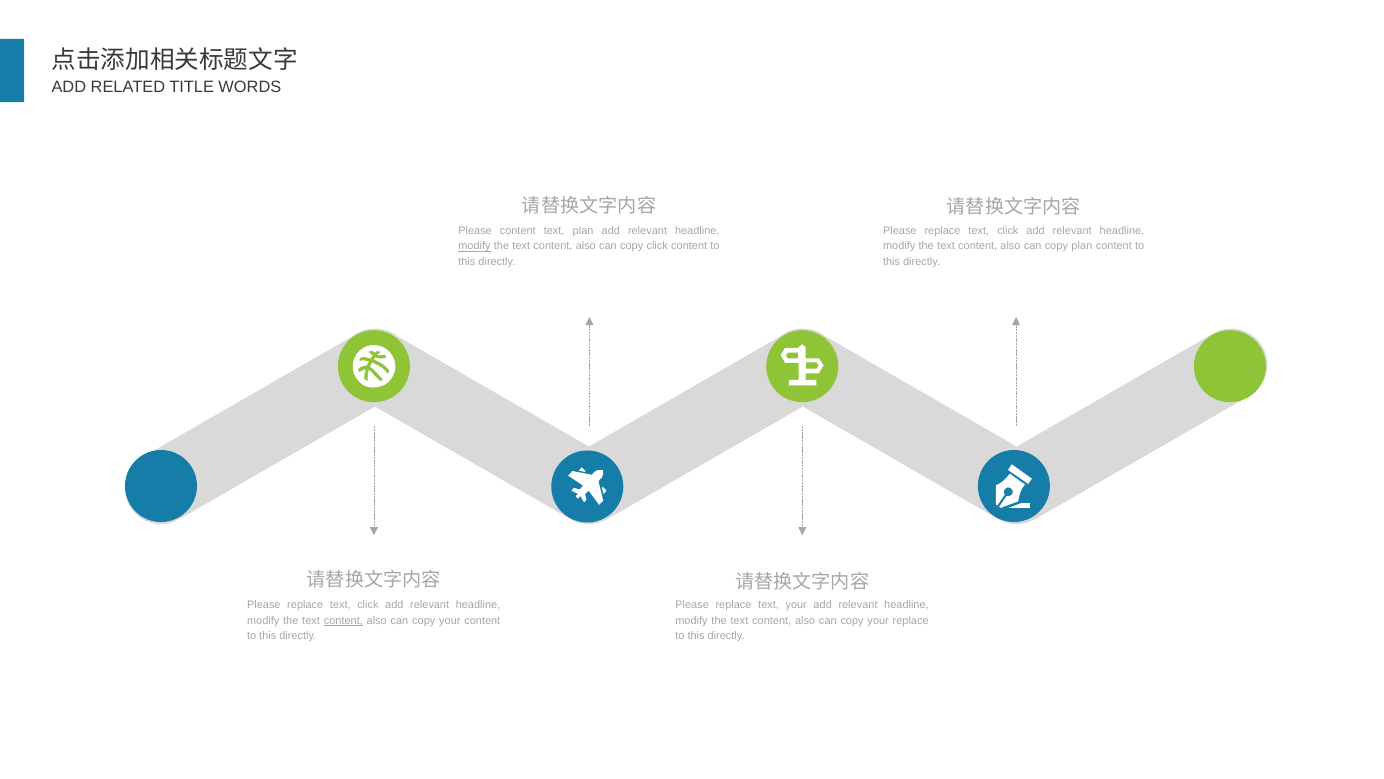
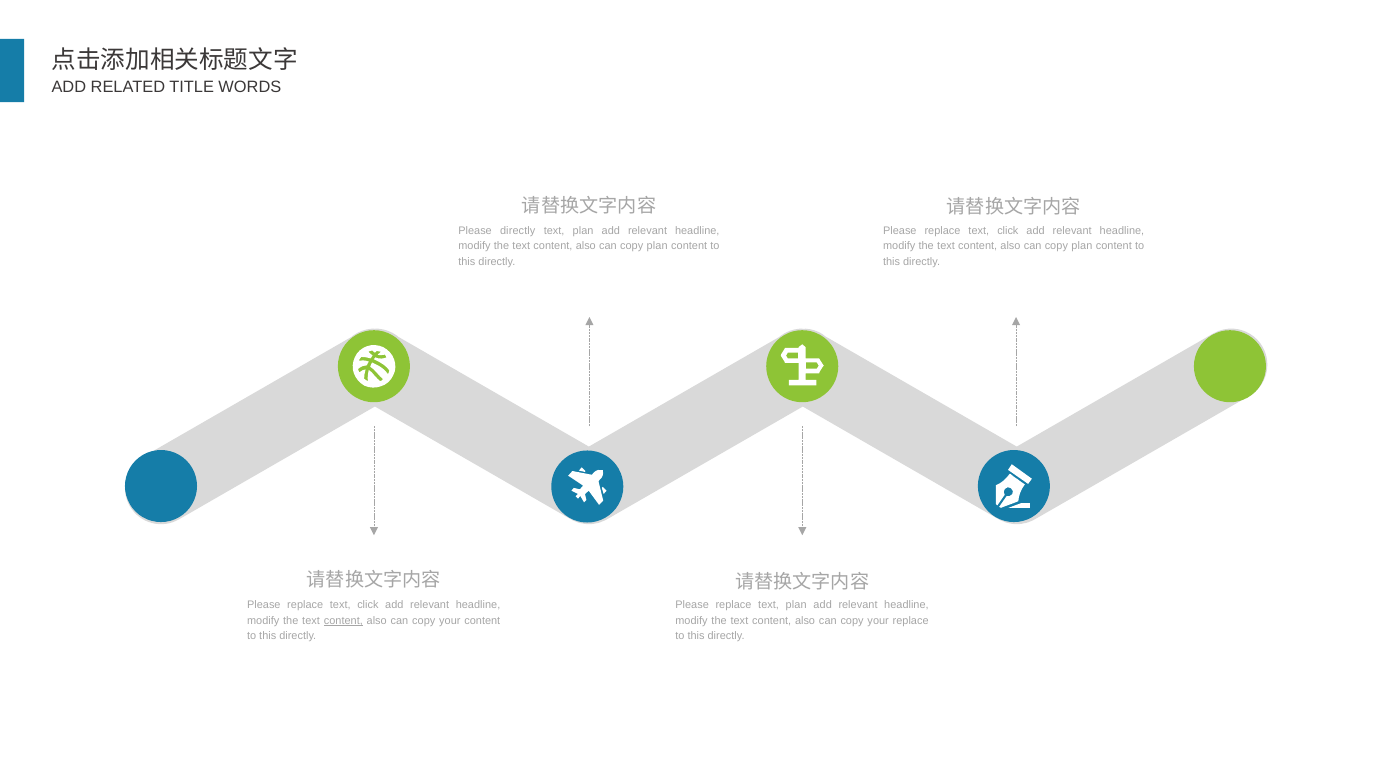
Please content: content -> directly
modify at (474, 246) underline: present -> none
click at (657, 246): click -> plan
replace text your: your -> plan
